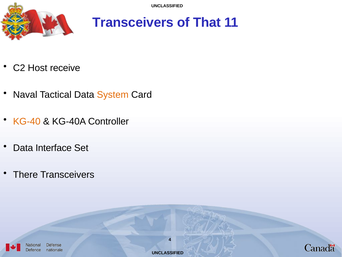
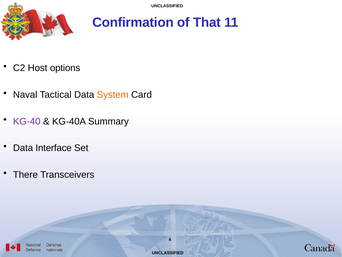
Transceivers at (133, 22): Transceivers -> Confirmation
receive: receive -> options
KG-40 colour: orange -> purple
Controller: Controller -> Summary
